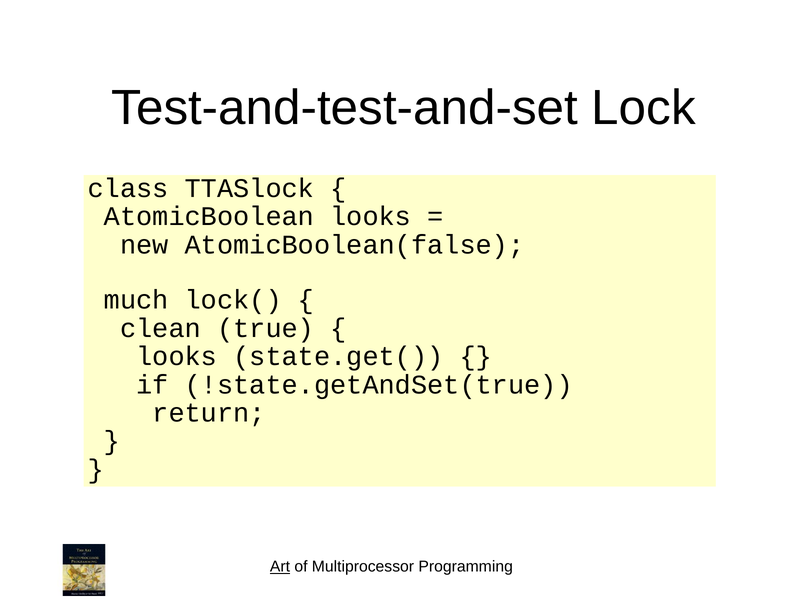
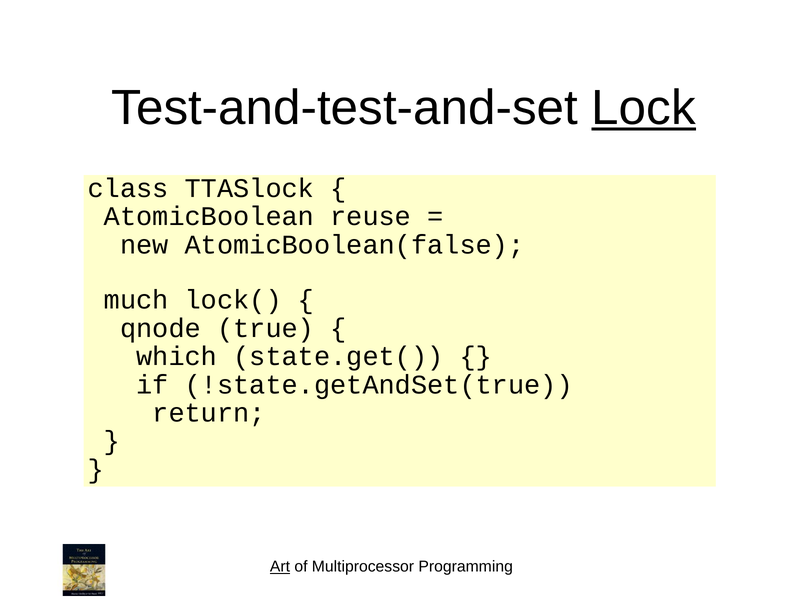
Lock underline: none -> present
AtomicBoolean looks: looks -> reuse
clean: clean -> qnode
looks at (177, 356): looks -> which
